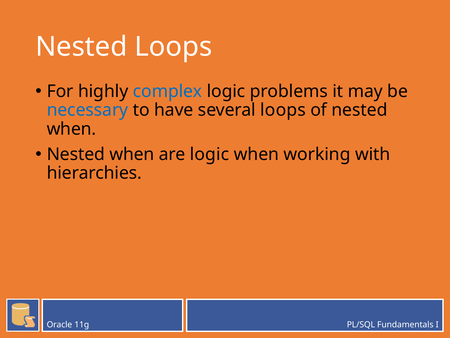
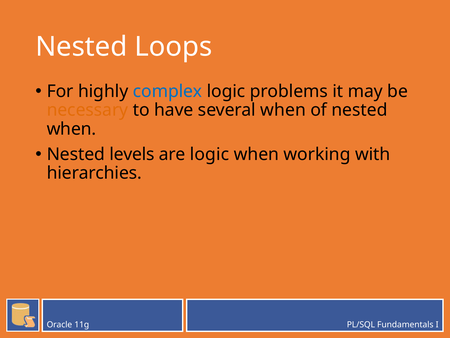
necessary colour: blue -> orange
several loops: loops -> when
when at (132, 154): when -> levels
